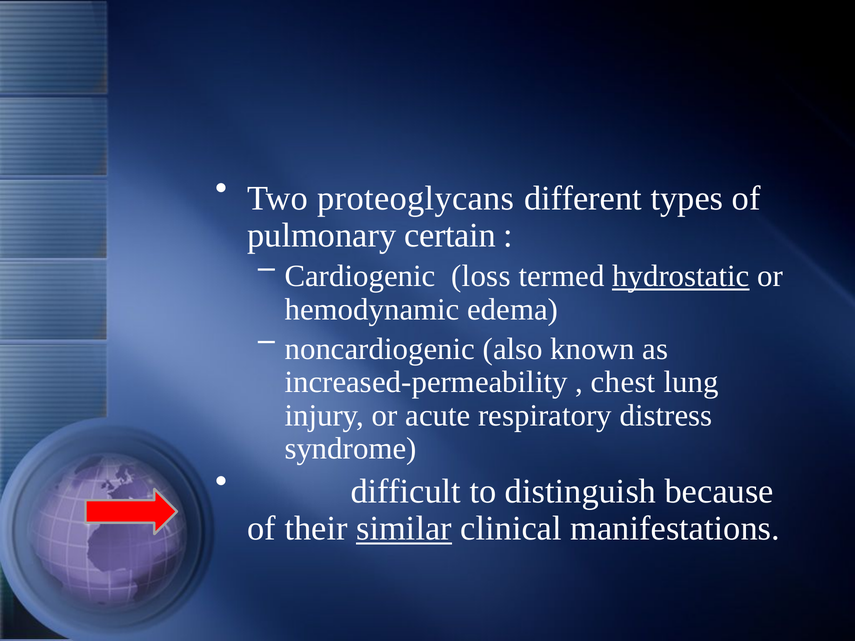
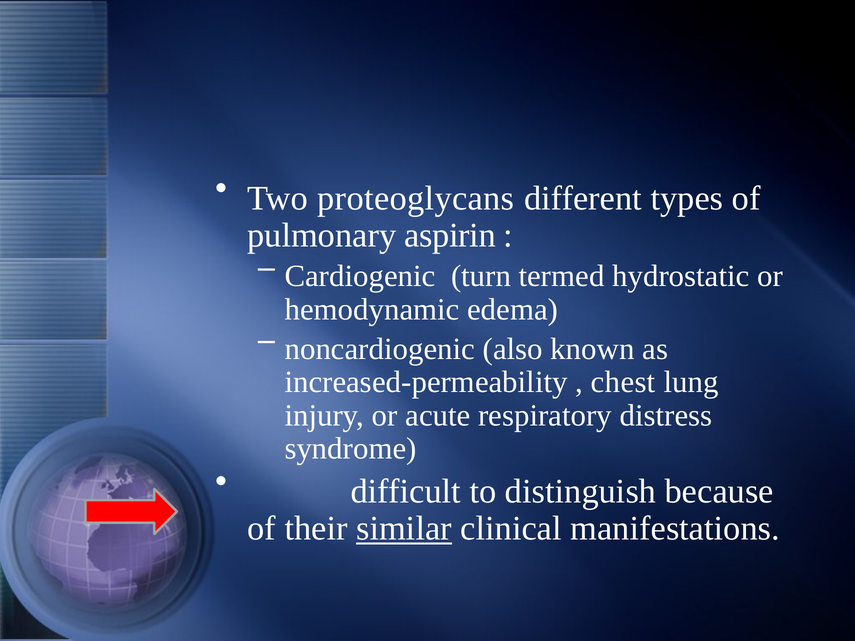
certain: certain -> aspirin
loss: loss -> turn
hydrostatic underline: present -> none
